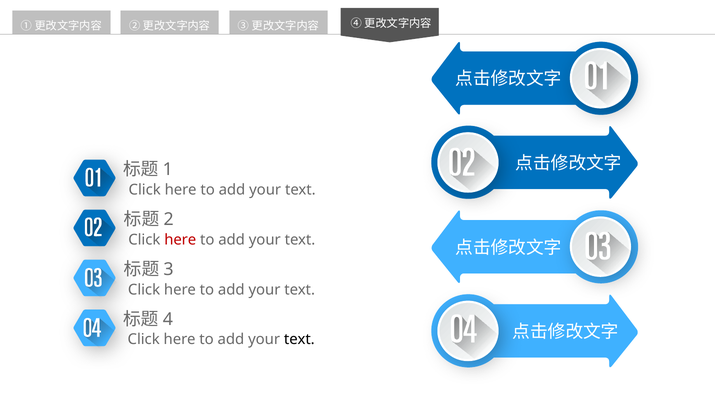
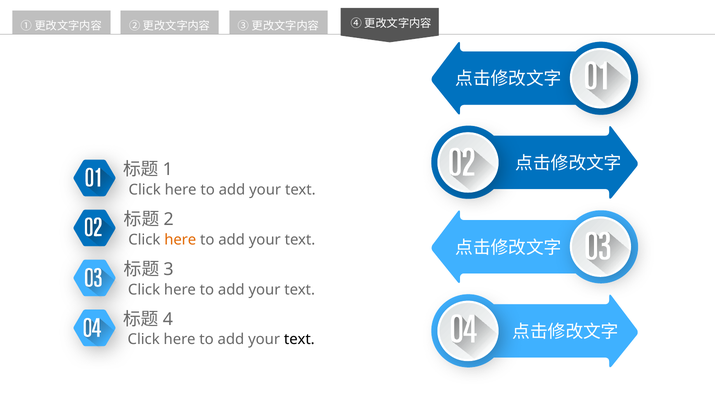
here at (180, 240) colour: red -> orange
